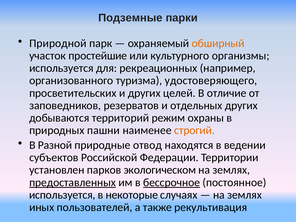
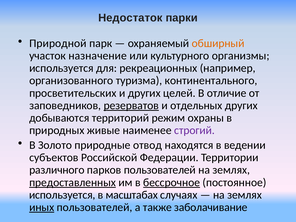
Подземные: Подземные -> Недостаток
простейшие: простейшие -> назначение
удостоверяющего: удостоверяющего -> континентального
резерватов underline: none -> present
пашни: пашни -> живые
строгий colour: orange -> purple
Разной: Разной -> Золото
установлен: установлен -> различного
парков экологическом: экологическом -> пользователей
некоторые: некоторые -> масштабах
иных underline: none -> present
рекультивация: рекультивация -> заболачивание
